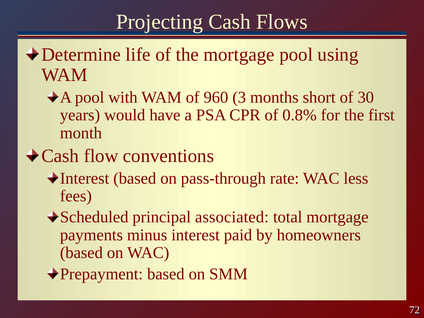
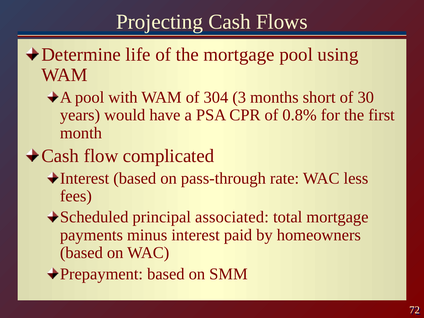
960: 960 -> 304
conventions: conventions -> complicated
